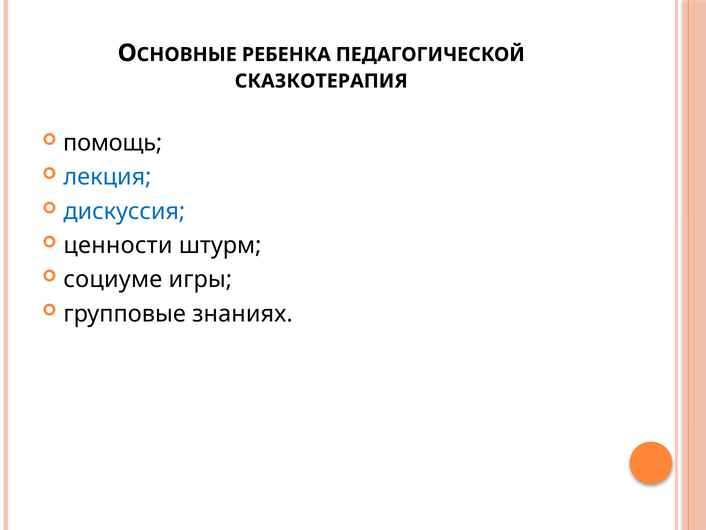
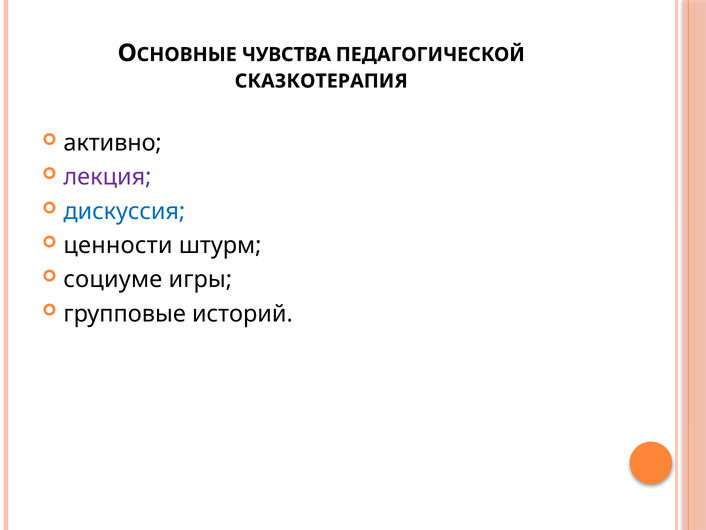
РЕБЕНКА: РЕБЕНКА -> ЧУВСТВА
помощь: помощь -> активно
лекция colour: blue -> purple
знаниях: знаниях -> историй
